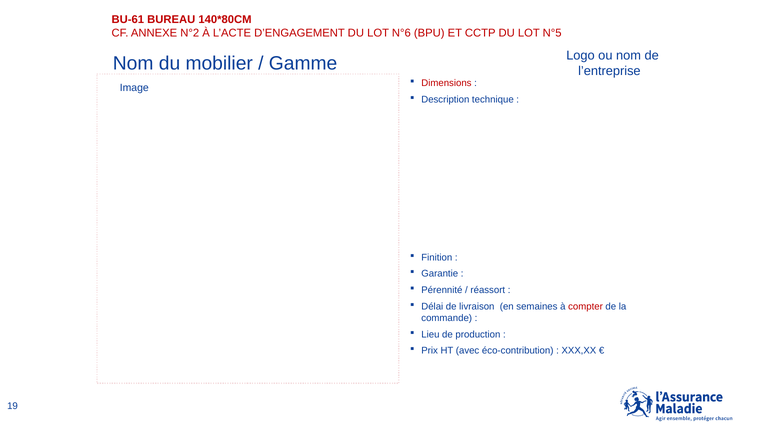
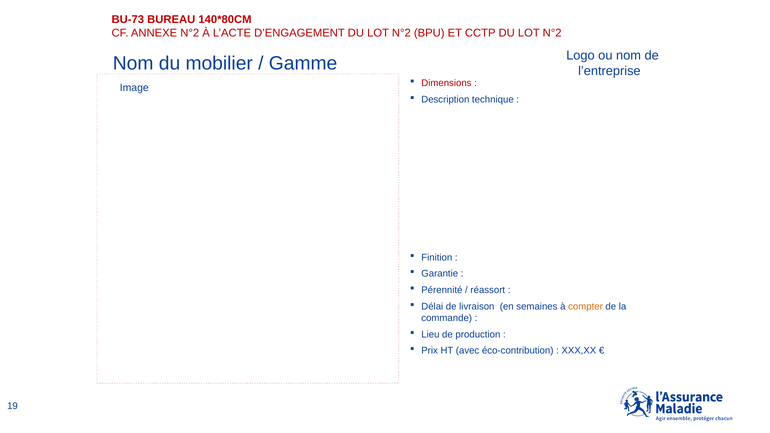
BU-61: BU-61 -> BU-73
D’ENGAGEMENT DU LOT N°6: N°6 -> N°2
CCTP DU LOT N°5: N°5 -> N°2
compter colour: red -> orange
